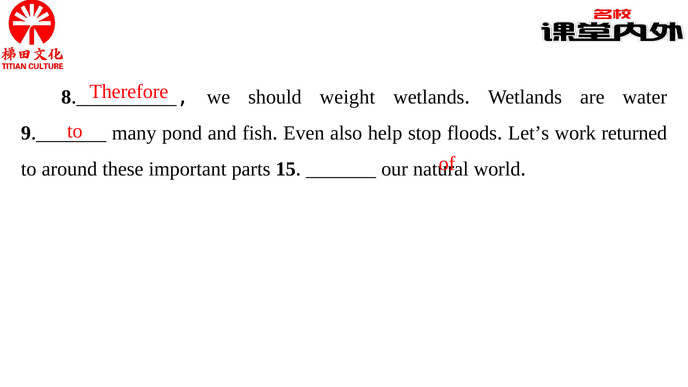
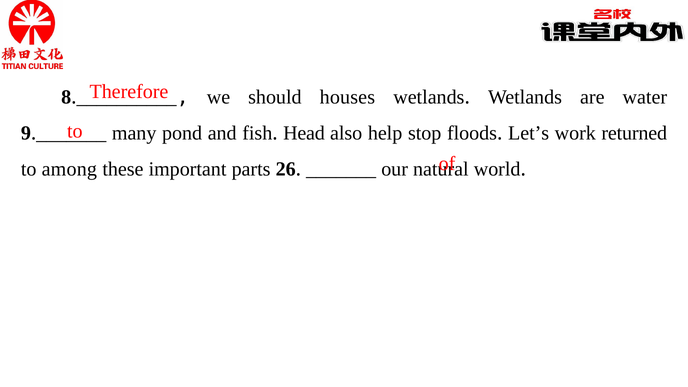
weight: weight -> houses
Even: Even -> Head
around: around -> among
15: 15 -> 26
